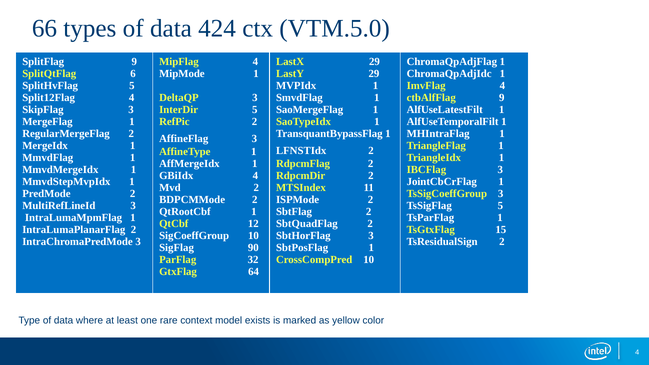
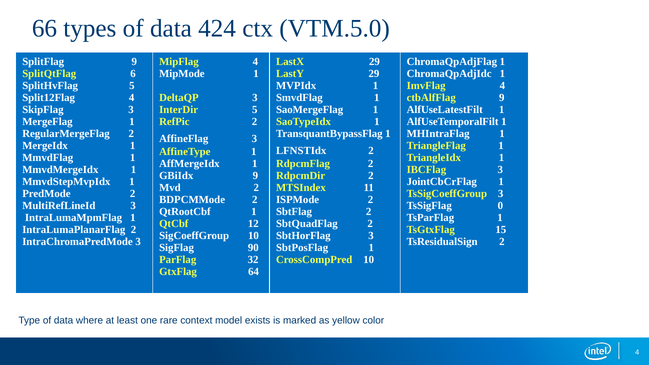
GBiIdx 4: 4 -> 9
TsSigFlag 5: 5 -> 0
